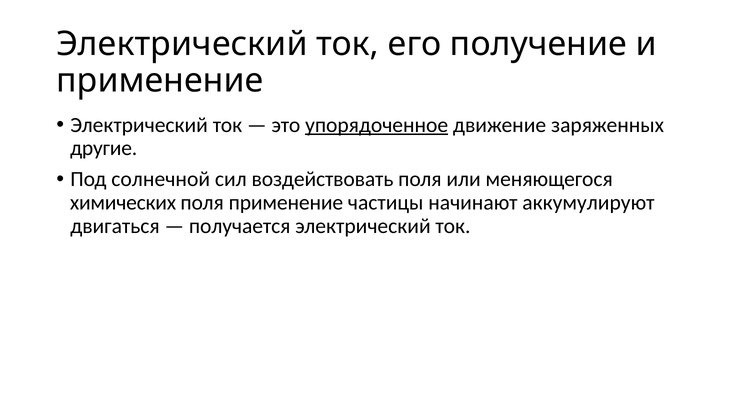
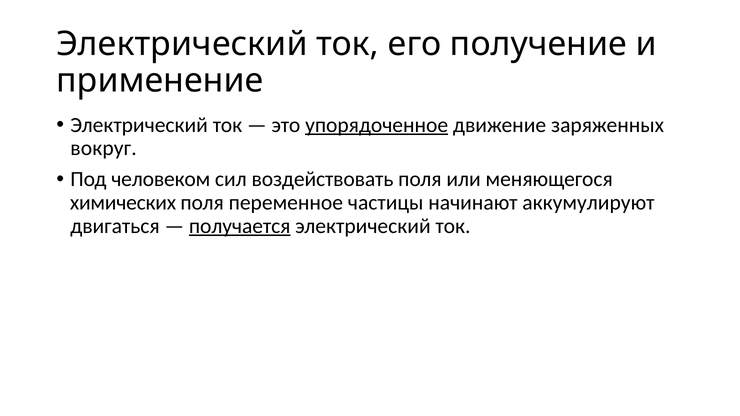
другие: другие -> вокруг
солнечной: солнечной -> человеком
поля применение: применение -> переменное
получается underline: none -> present
